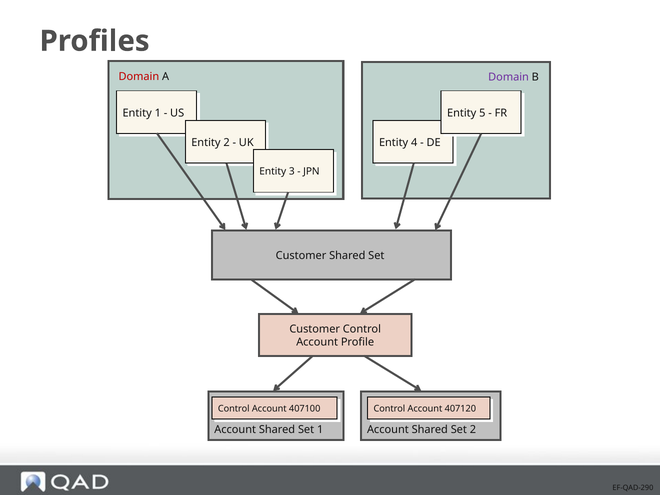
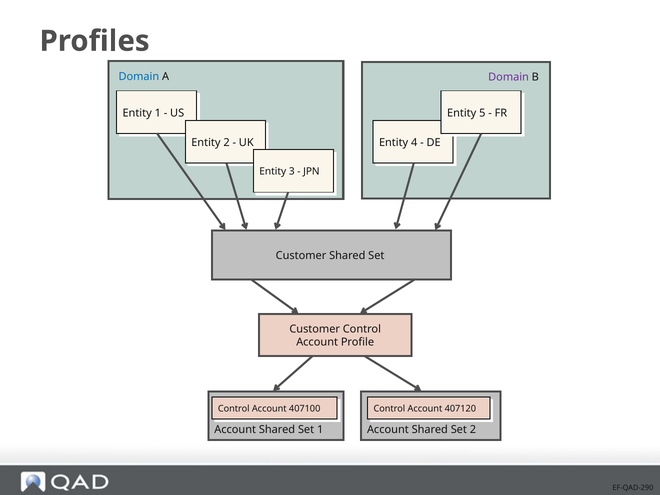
Domain at (139, 76) colour: red -> blue
